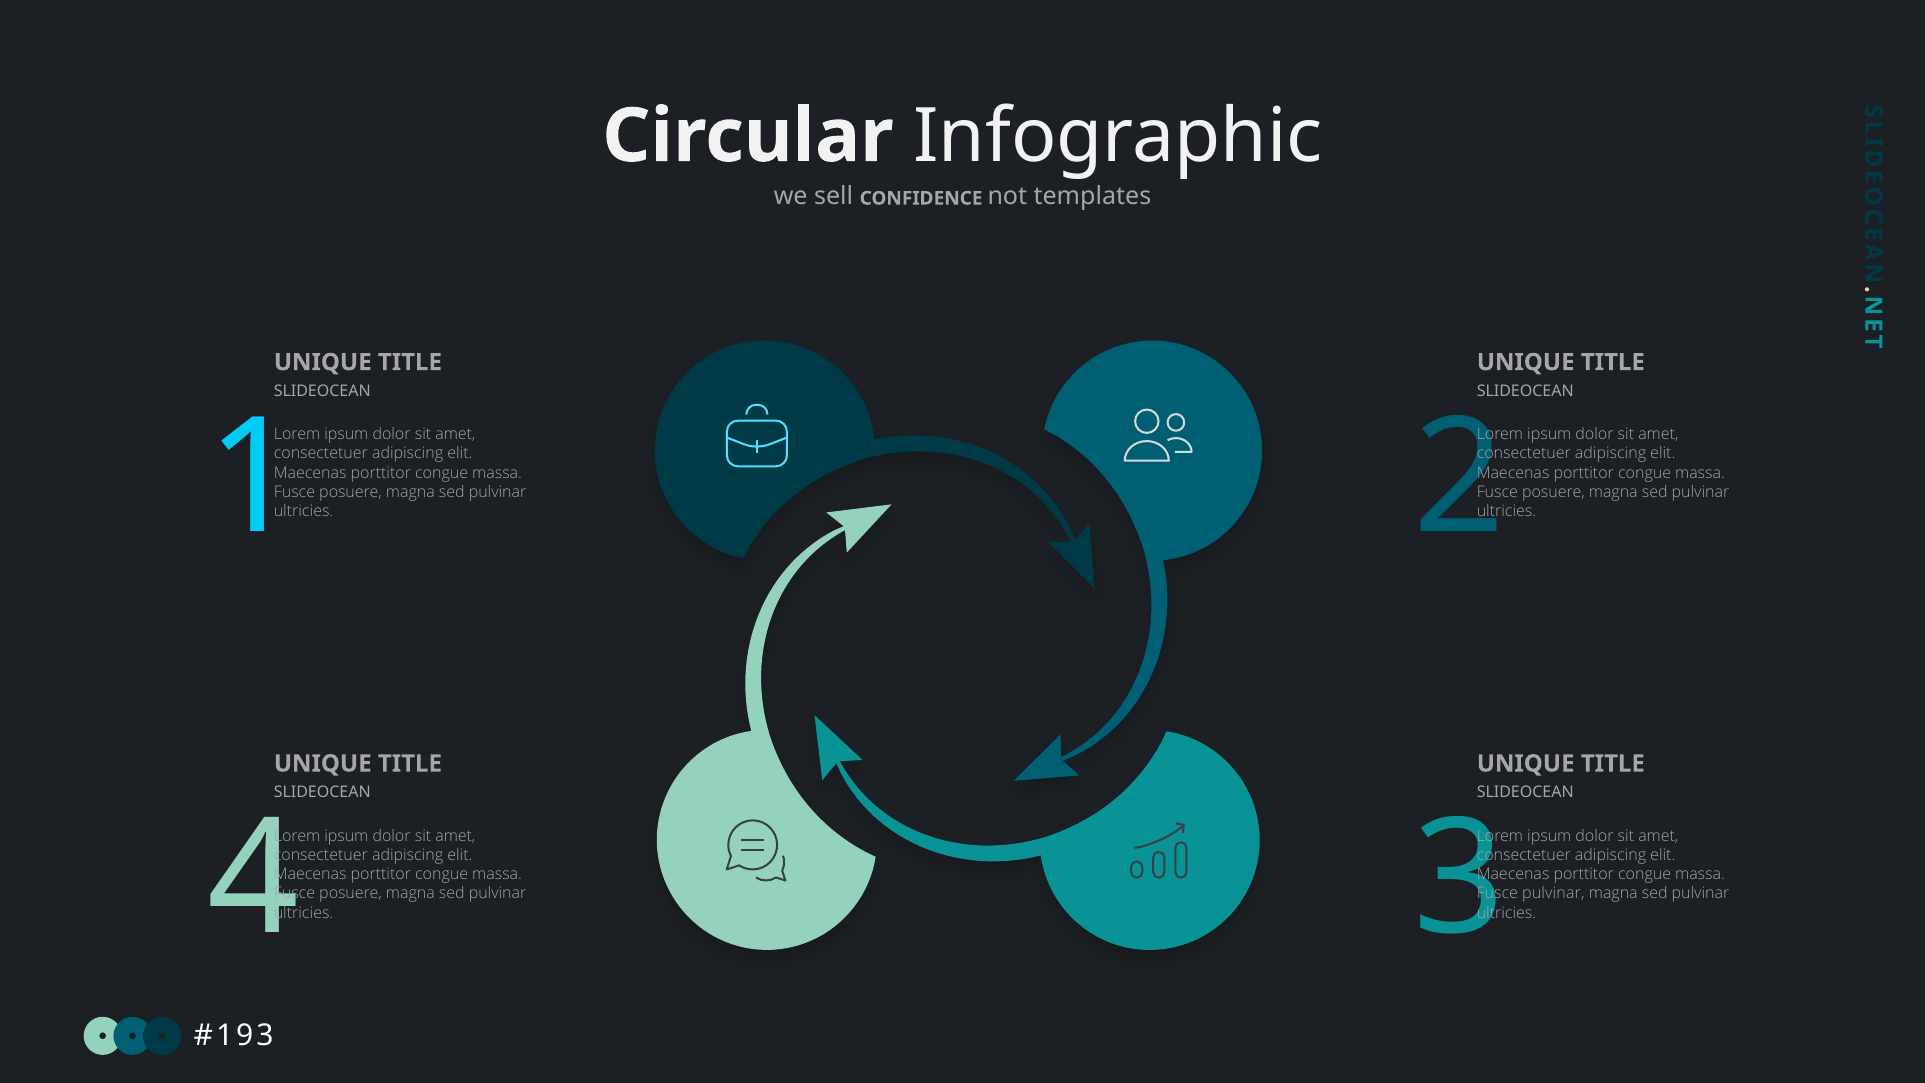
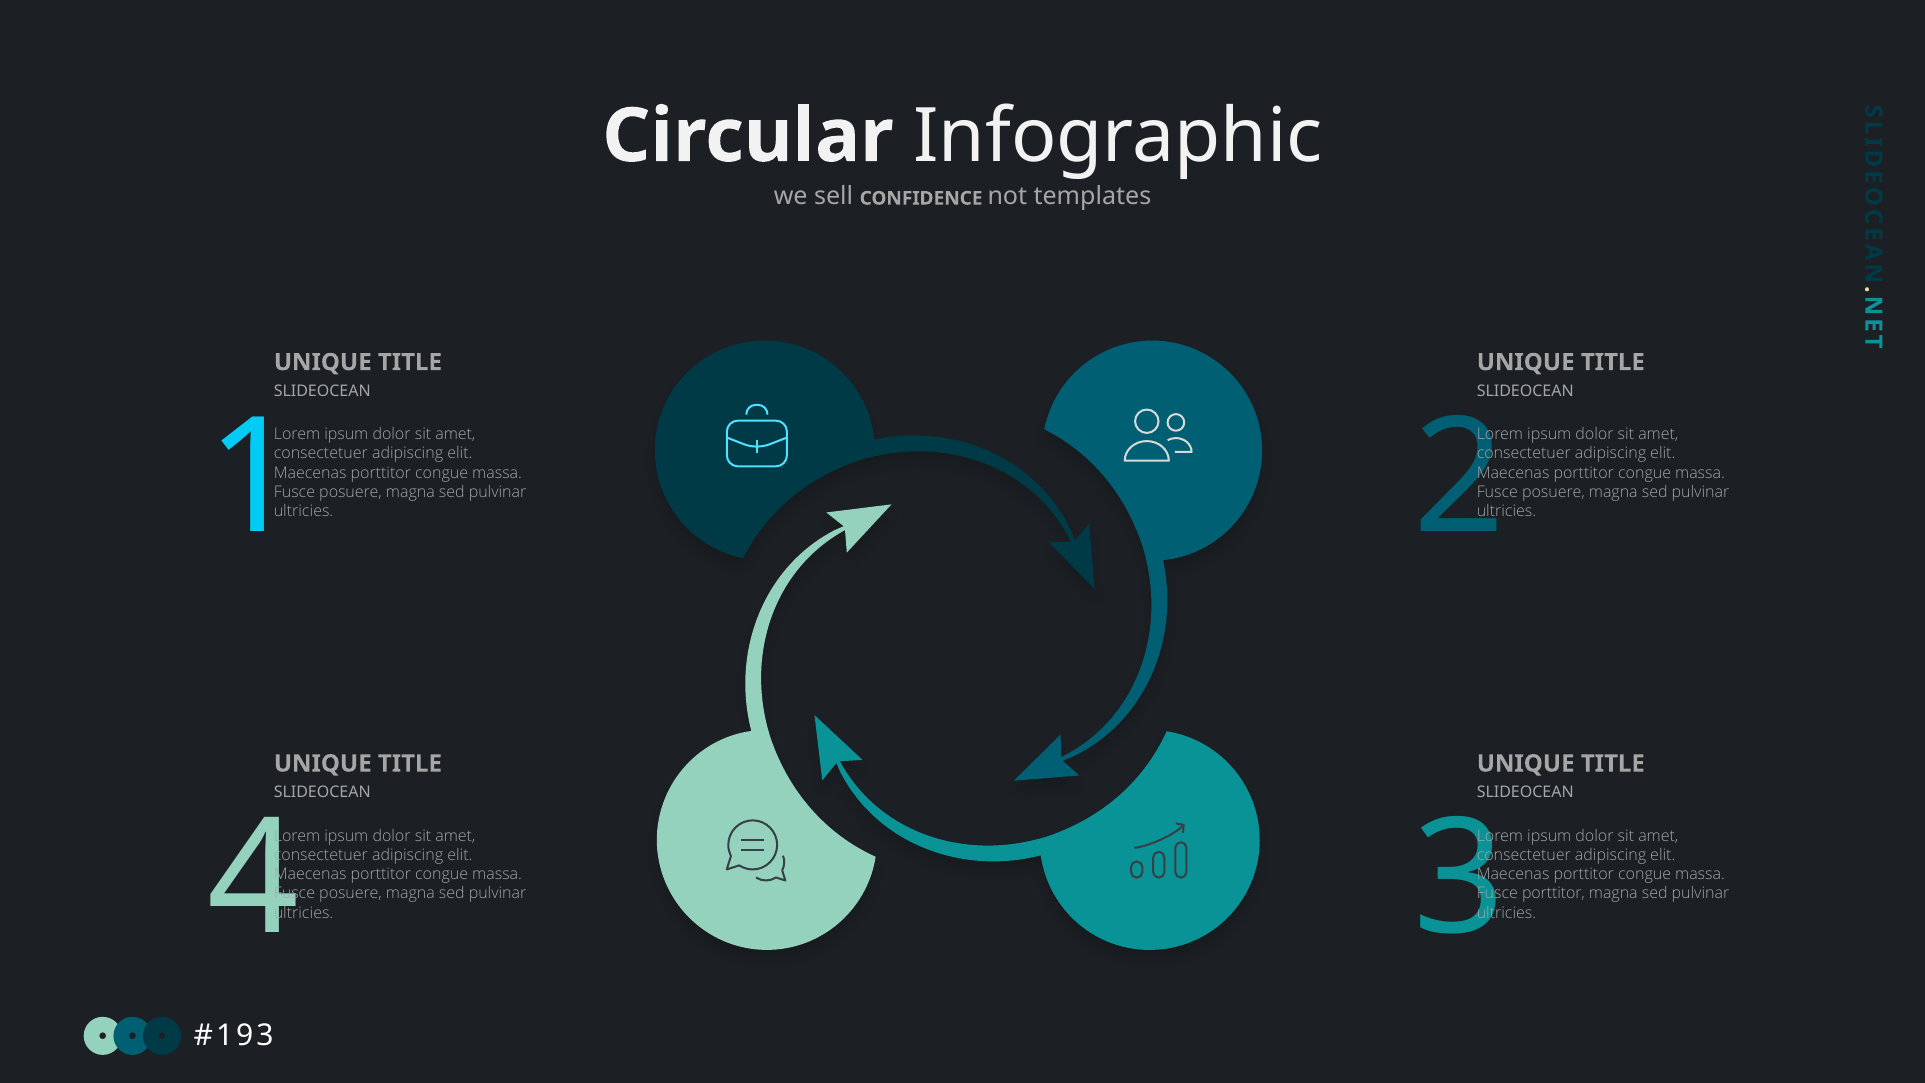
pulvinar at (1553, 893): pulvinar -> porttitor
